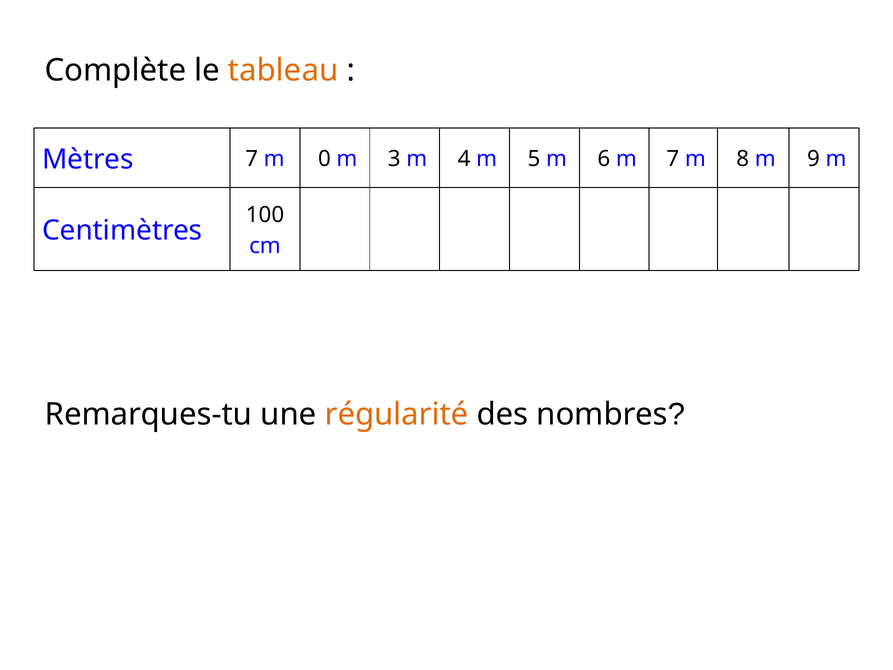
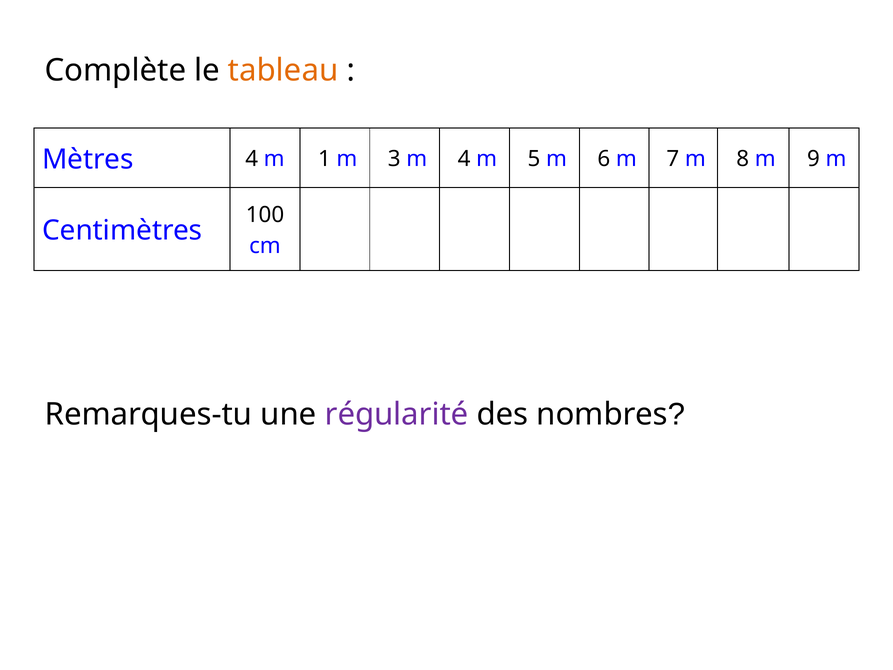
Mètres 7: 7 -> 4
0: 0 -> 1
régularité colour: orange -> purple
